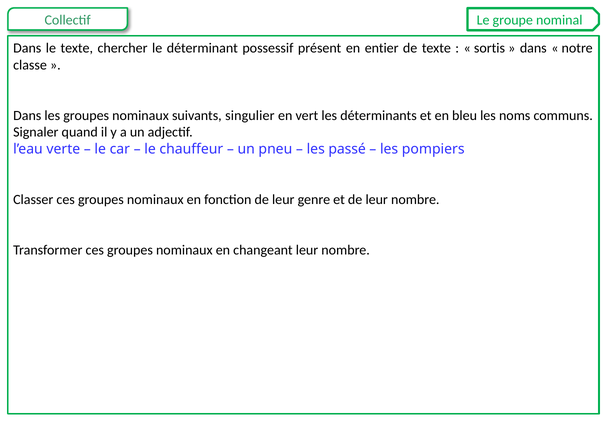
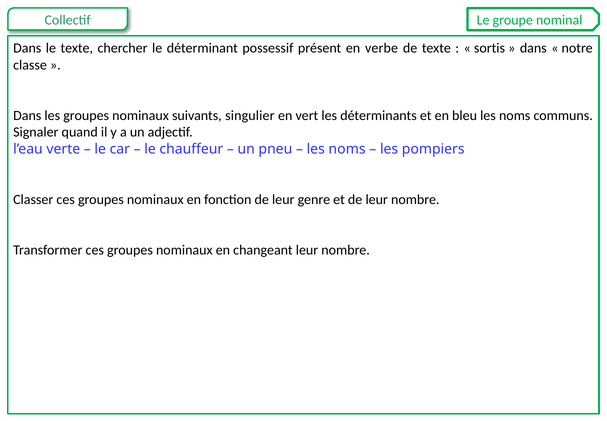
entier: entier -> verbe
passé at (347, 149): passé -> noms
